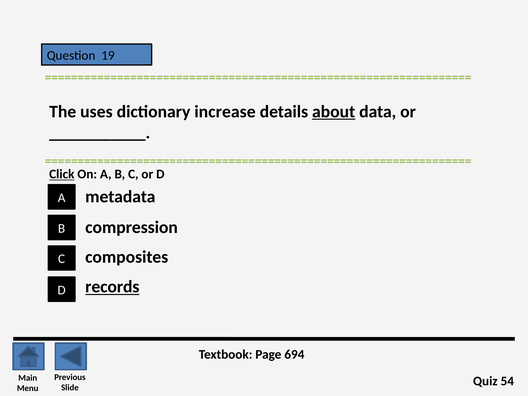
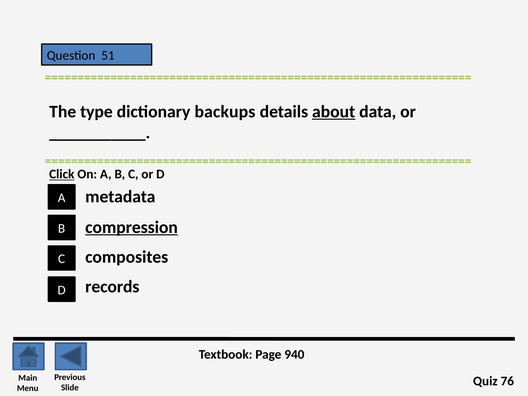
19: 19 -> 51
uses: uses -> type
increase: increase -> backups
compression underline: none -> present
records underline: present -> none
694: 694 -> 940
54: 54 -> 76
